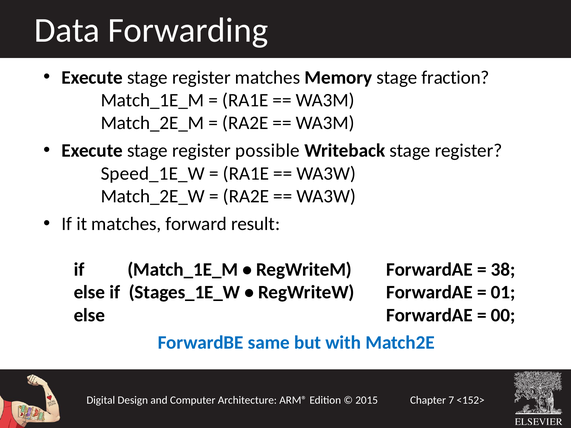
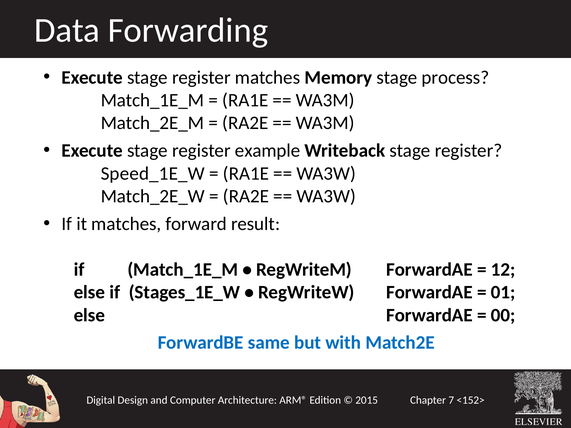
fraction: fraction -> process
possible: possible -> example
38: 38 -> 12
